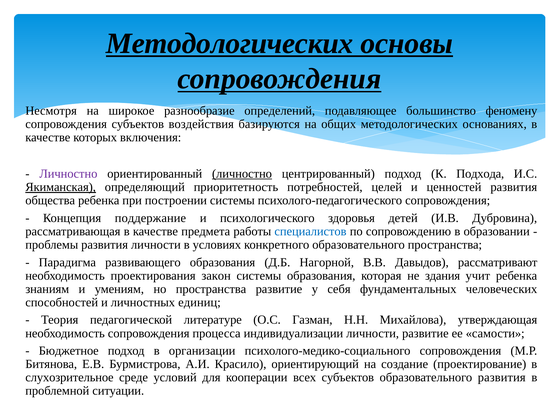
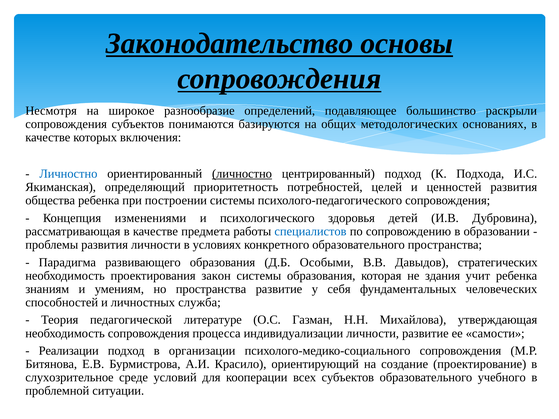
Методологических at (230, 43): Методологических -> Законодательство
феномену: феномену -> раскрыли
воздействия: воздействия -> понимаются
Личностно at (68, 174) colour: purple -> blue
Якиманская underline: present -> none
поддержание: поддержание -> изменениями
Нагорной: Нагорной -> Особыми
рассматривают: рассматривают -> стратегических
единиц: единиц -> служба
Бюджетное: Бюджетное -> Реализации
образовательного развития: развития -> учебного
